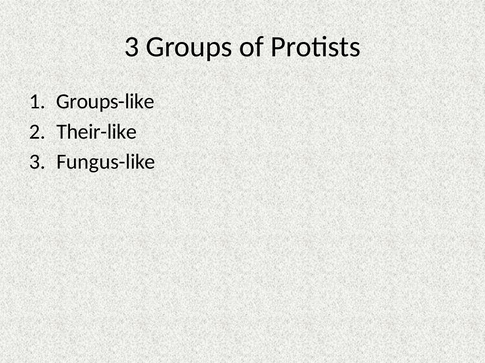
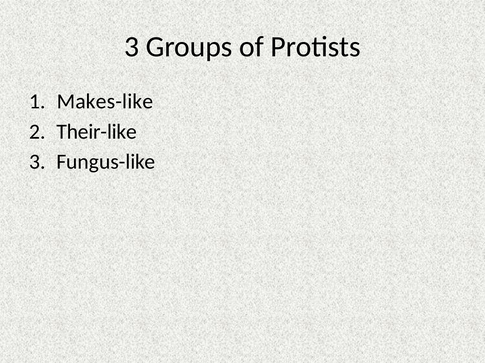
Groups-like: Groups-like -> Makes-like
